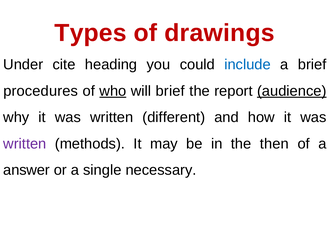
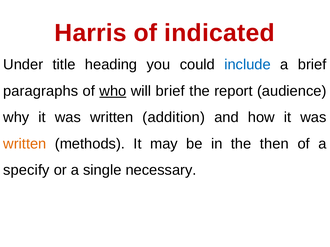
Types: Types -> Harris
drawings: drawings -> indicated
cite: cite -> title
procedures: procedures -> paragraphs
audience underline: present -> none
different: different -> addition
written at (25, 144) colour: purple -> orange
answer: answer -> specify
